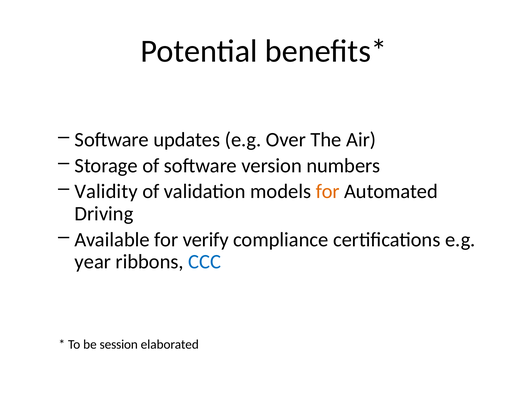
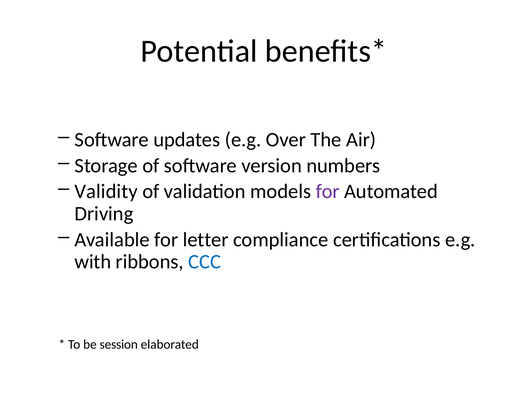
for at (328, 192) colour: orange -> purple
verify: verify -> letter
year: year -> with
